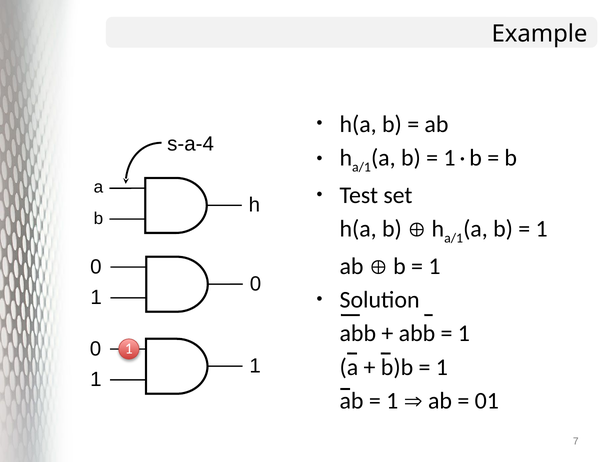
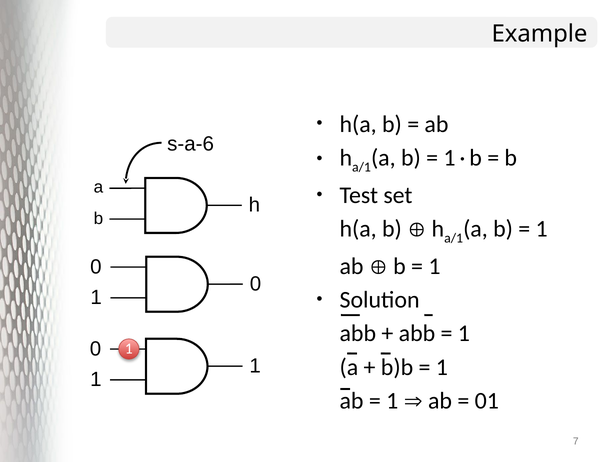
s-a-4: s-a-4 -> s-a-6
